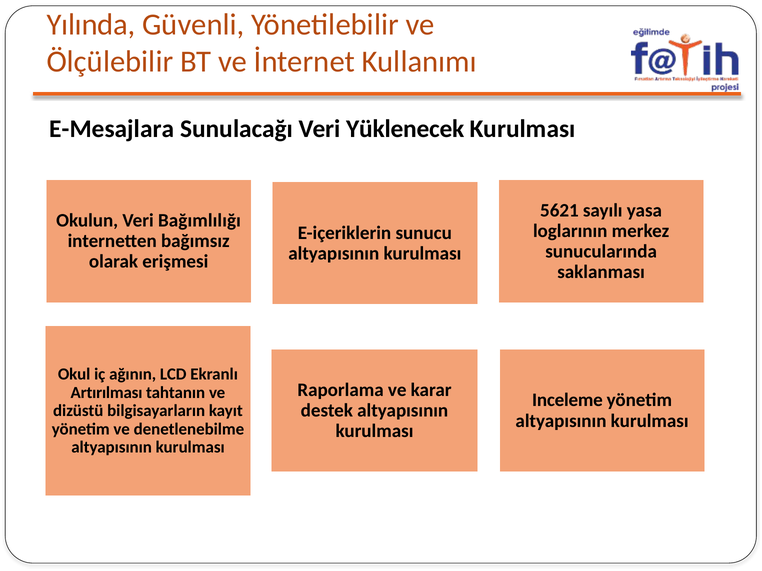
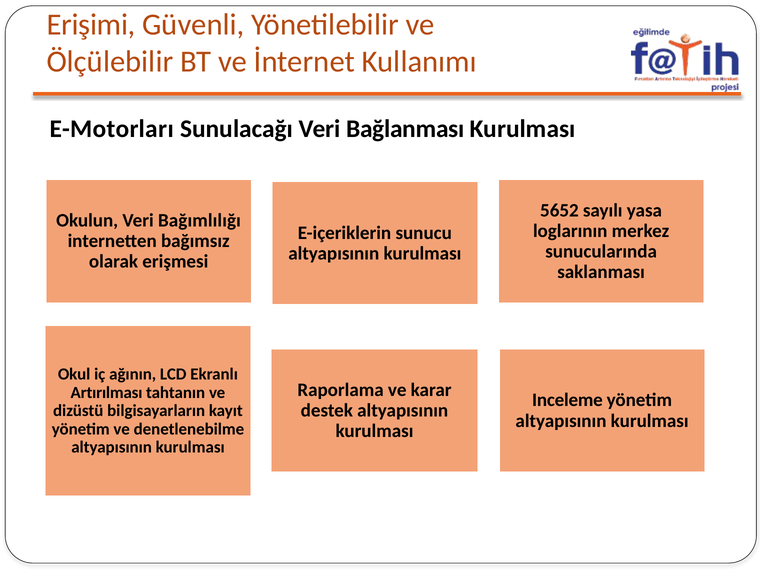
Yılında: Yılında -> Erişimi
E-Mesajlara: E-Mesajlara -> E-Motorları
Yüklenecek: Yüklenecek -> Bağlanması
5621: 5621 -> 5652
